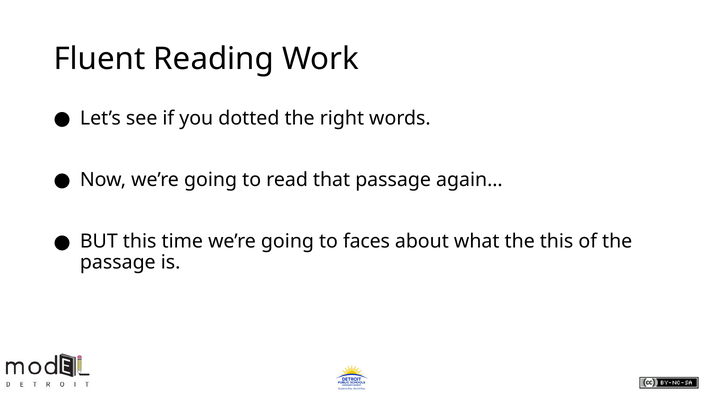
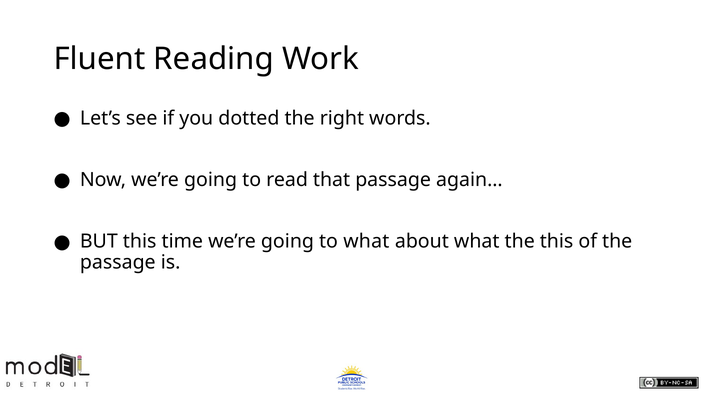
to faces: faces -> what
